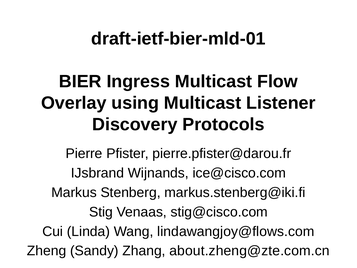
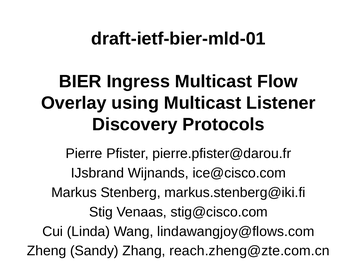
about.zheng@zte.com.cn: about.zheng@zte.com.cn -> reach.zheng@zte.com.cn
